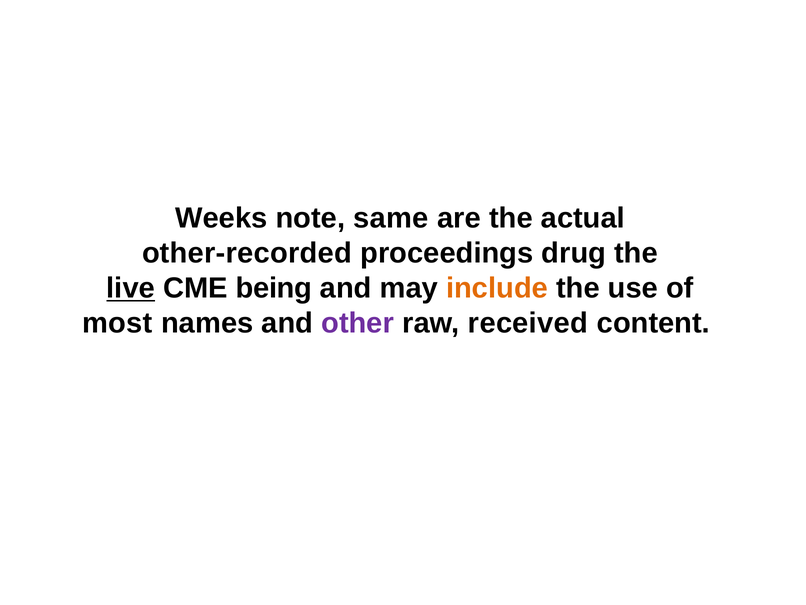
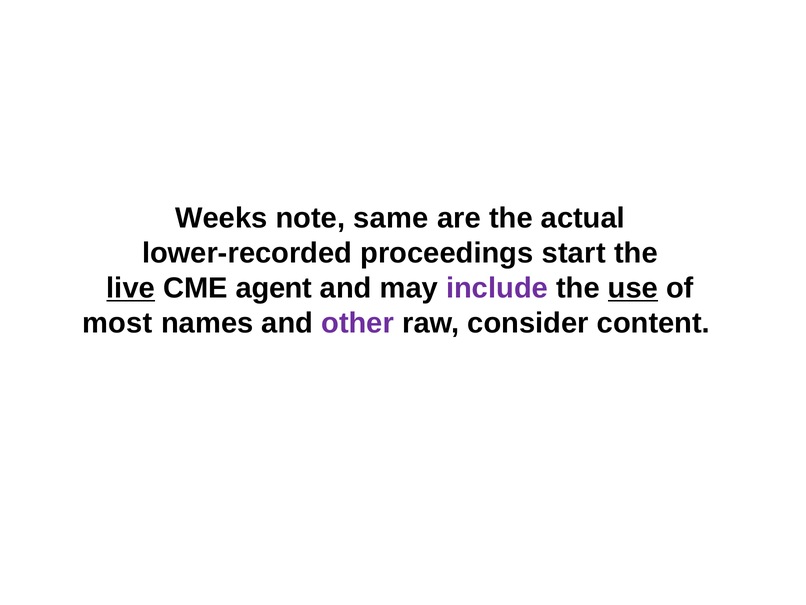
other-recorded: other-recorded -> lower-recorded
drug: drug -> start
being: being -> agent
include colour: orange -> purple
use underline: none -> present
received: received -> consider
